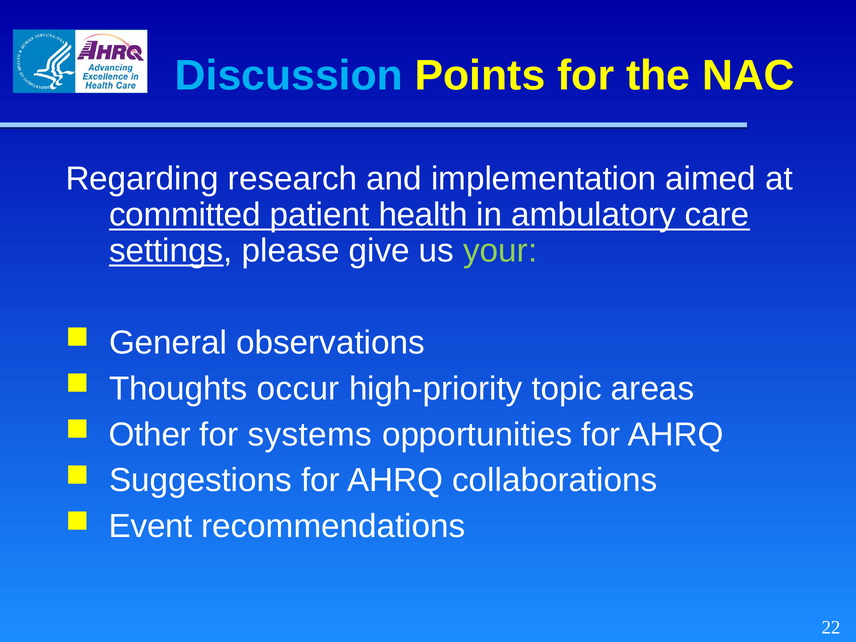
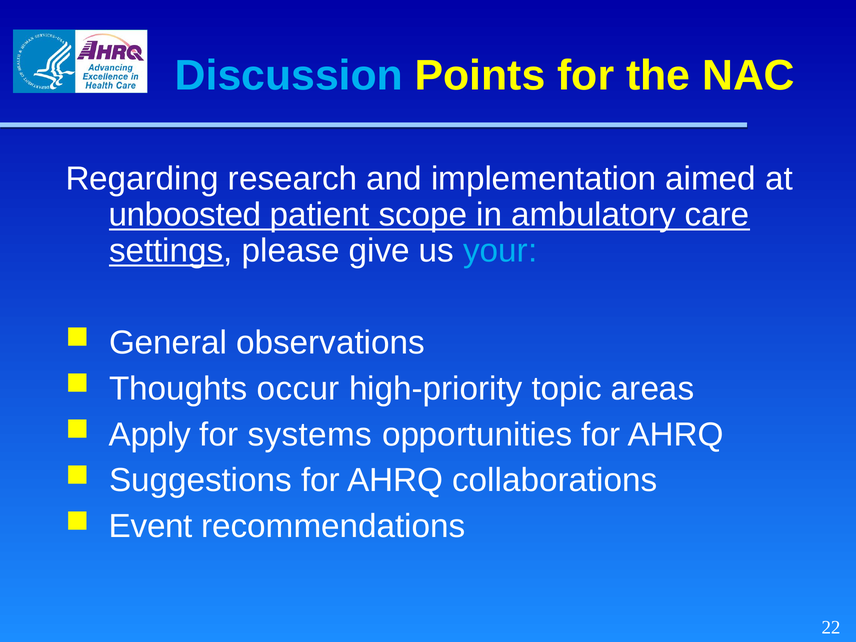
committed: committed -> unboosted
health: health -> scope
your colour: light green -> light blue
Other: Other -> Apply
